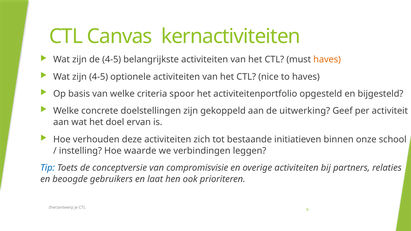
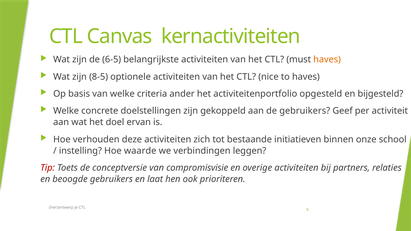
de 4-5: 4-5 -> 6-5
zijn 4-5: 4-5 -> 8-5
spoor: spoor -> ander
de uitwerking: uitwerking -> gebruikers
Tip colour: blue -> red
